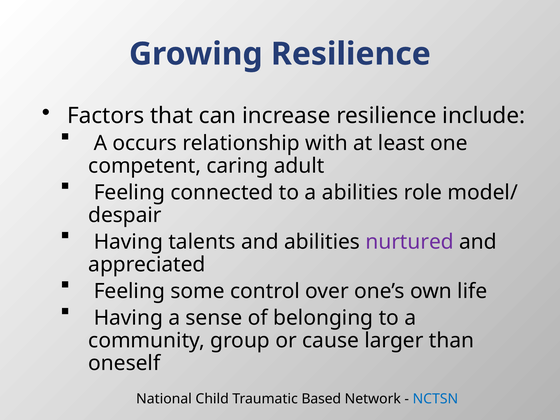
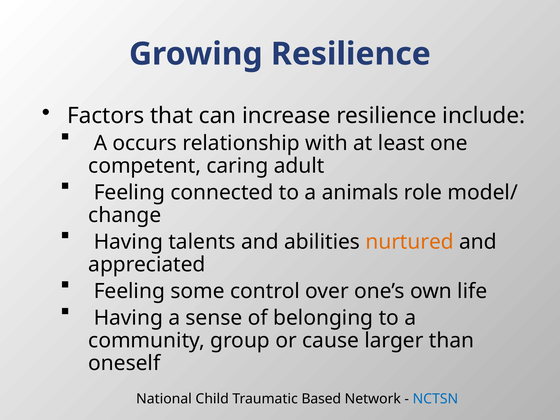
a abilities: abilities -> animals
despair: despair -> change
nurtured colour: purple -> orange
